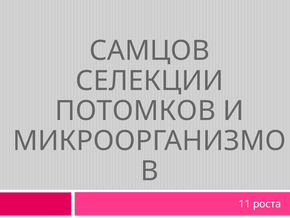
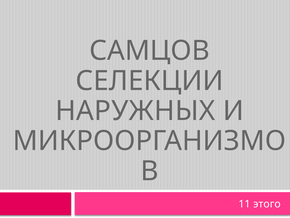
ПОТОМКОВ: ПОТОМКОВ -> НАРУЖНЫХ
роста: роста -> этого
